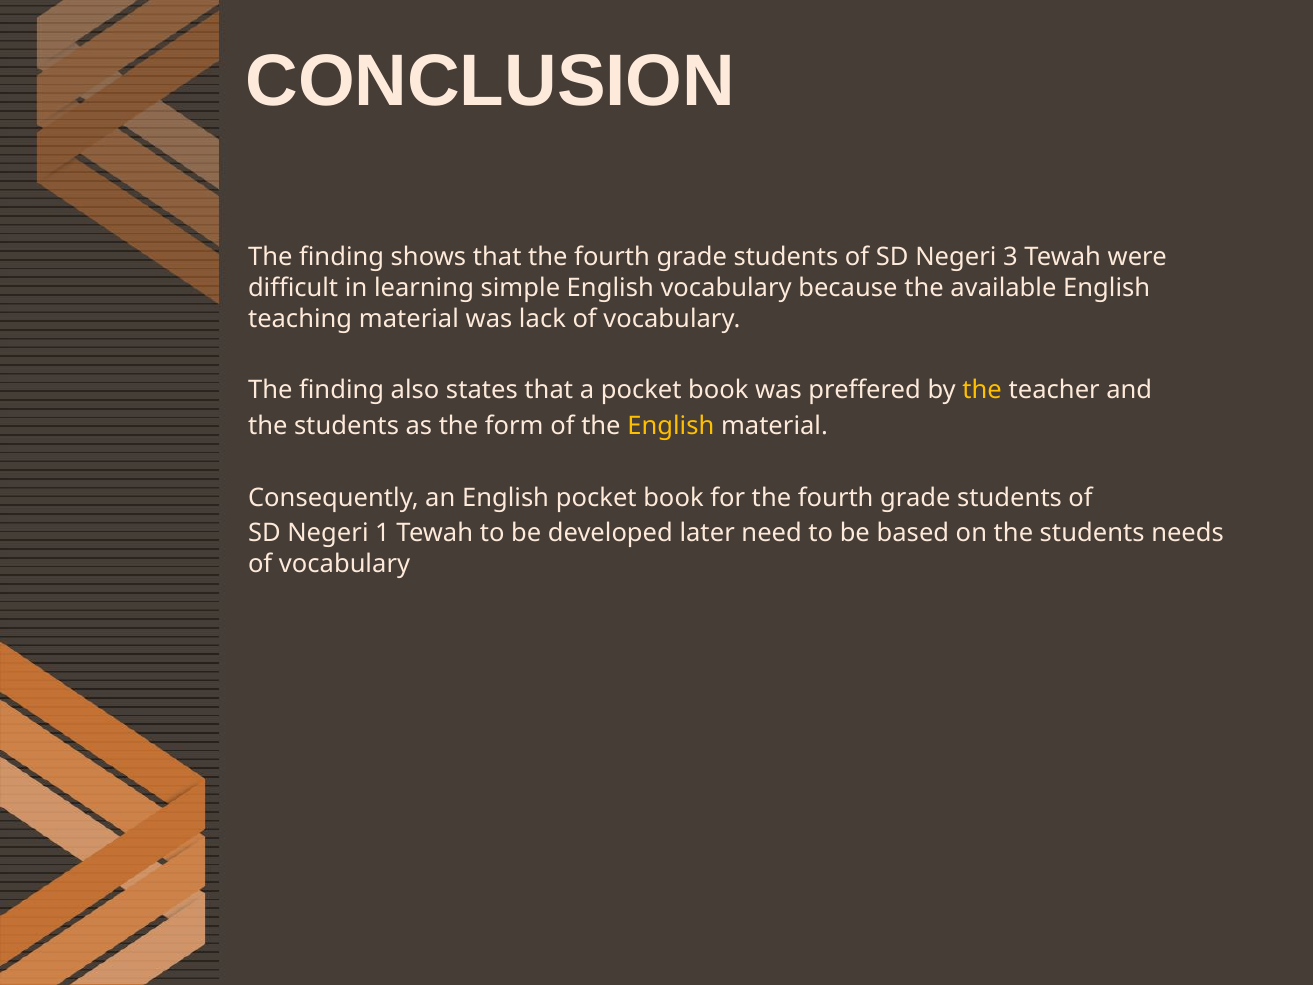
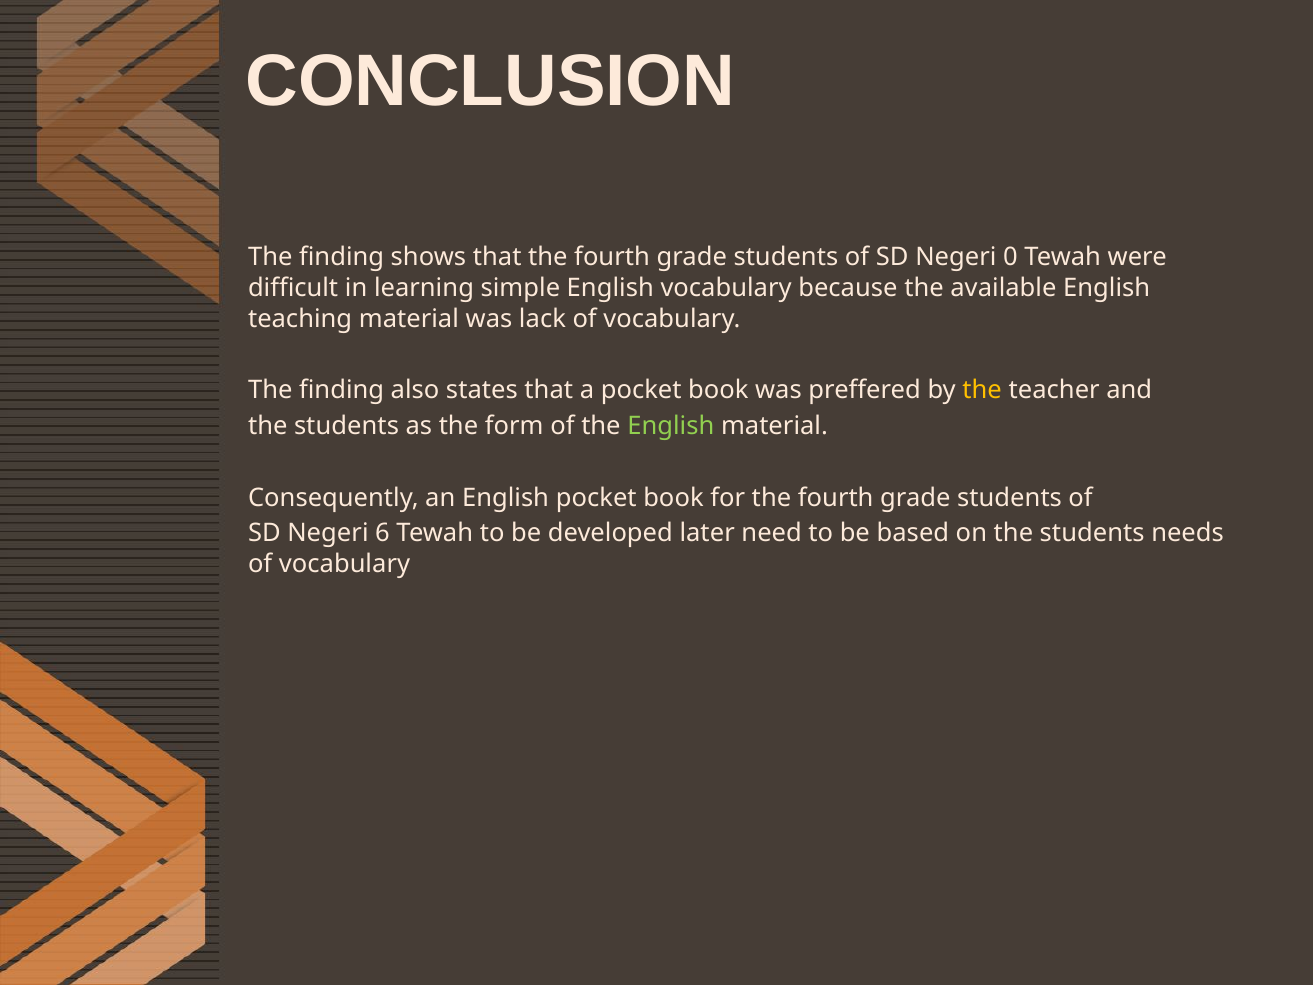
3: 3 -> 0
English at (671, 426) colour: yellow -> light green
1: 1 -> 6
